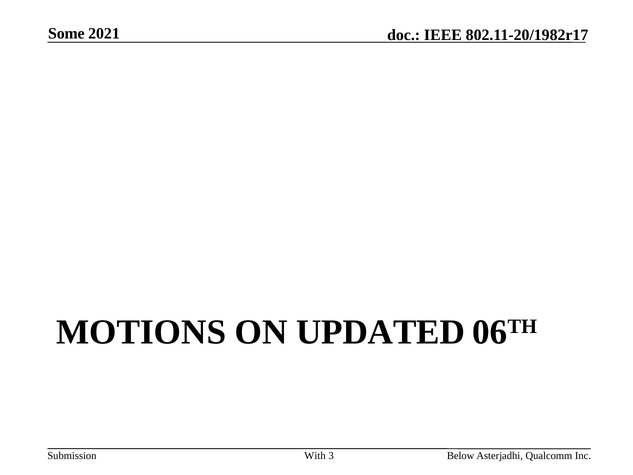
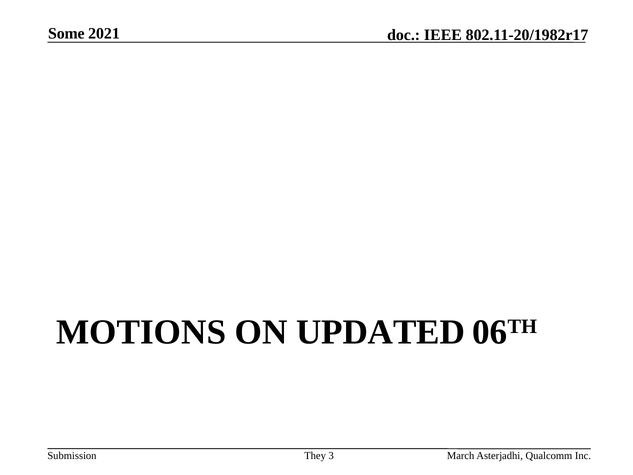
With: With -> They
Below: Below -> March
